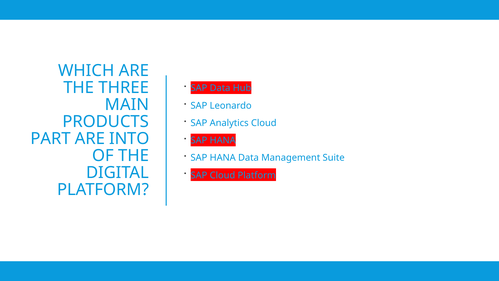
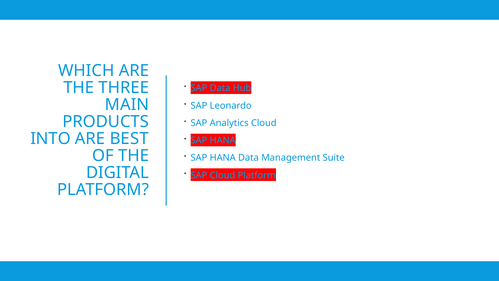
PART: PART -> INTO
INTO: INTO -> BEST
